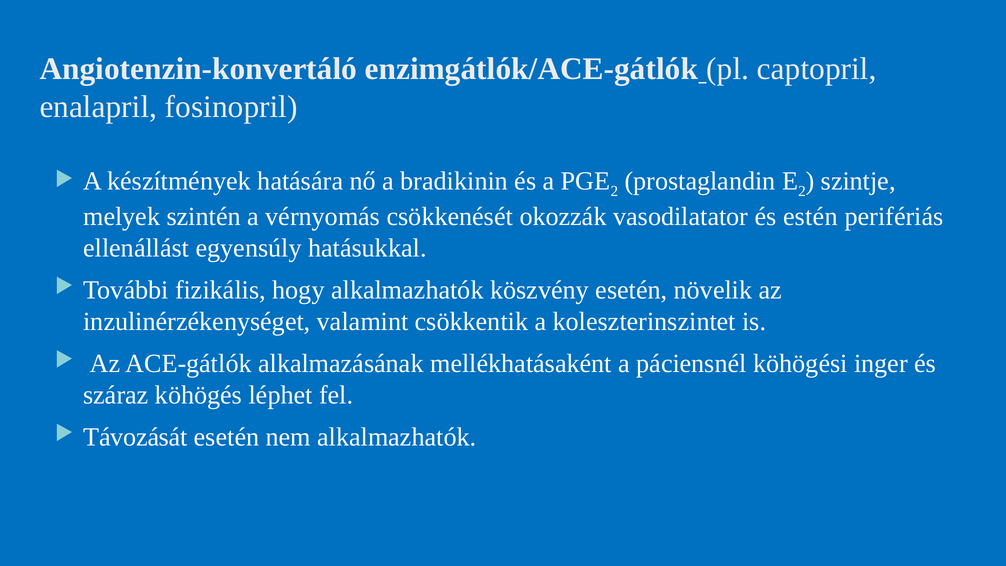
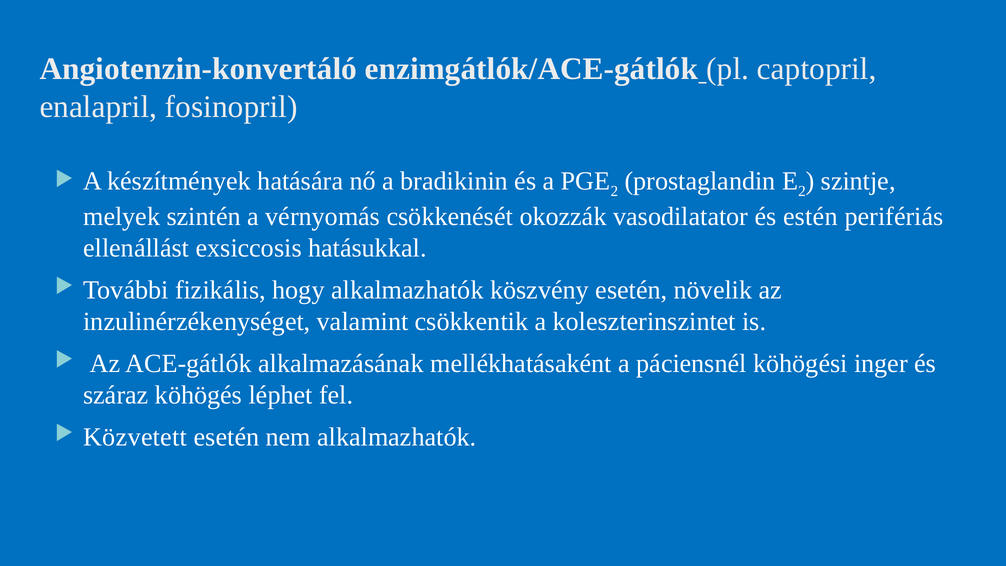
egyensúly: egyensúly -> exsiccosis
Távozását: Távozását -> Közvetett
